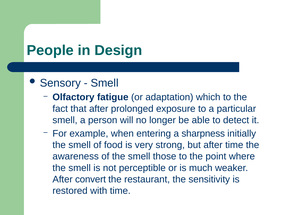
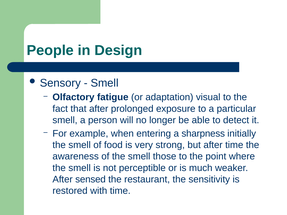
which: which -> visual
convert: convert -> sensed
